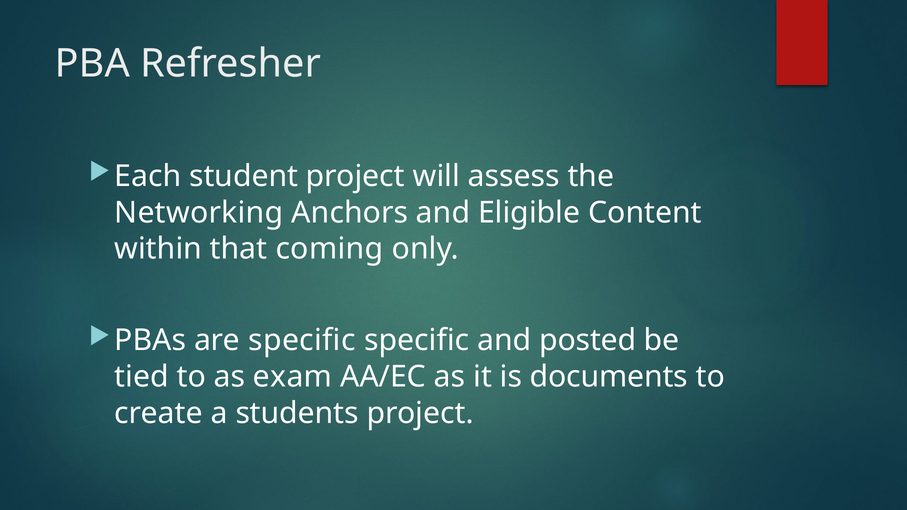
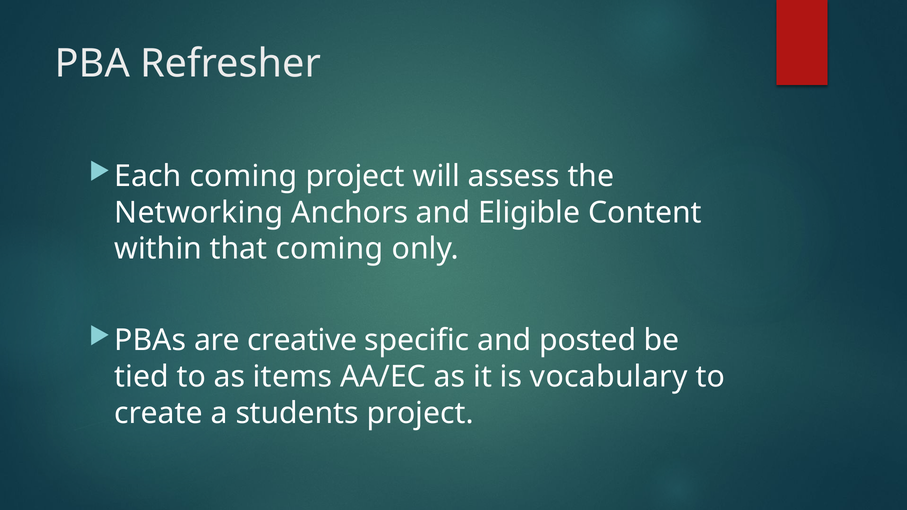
Each student: student -> coming
are specific: specific -> creative
exam: exam -> items
documents: documents -> vocabulary
